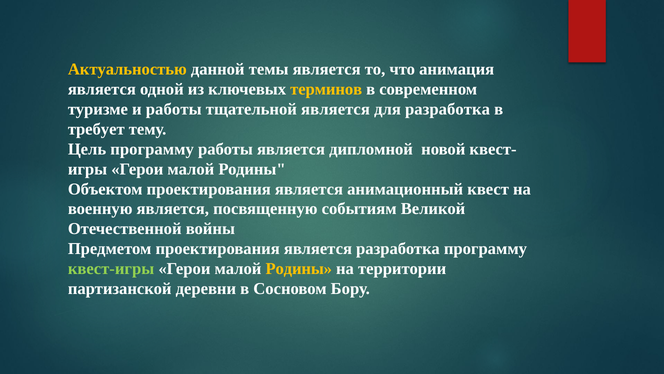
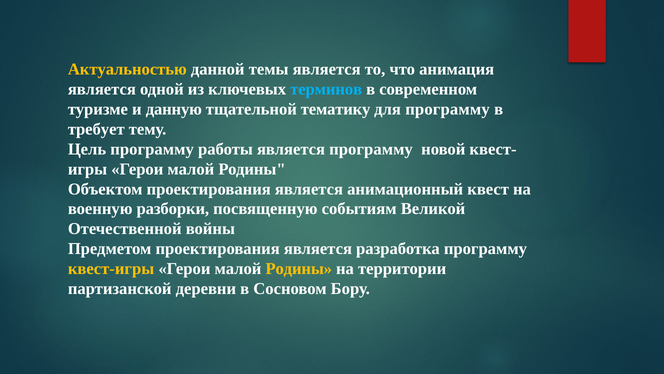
терминов colour: yellow -> light blue
и работы: работы -> данную
тщательной является: является -> тематику
для разработка: разработка -> программу
является дипломной: дипломной -> программу
военную является: является -> разборки
квест-игры colour: light green -> yellow
